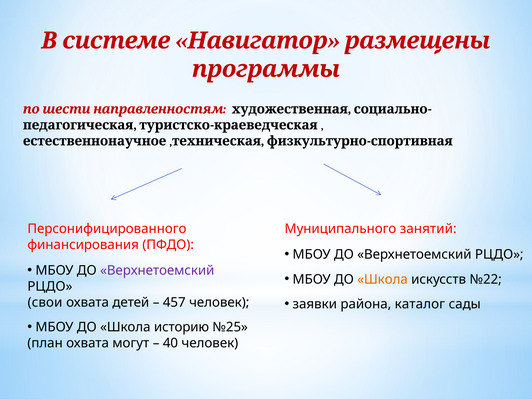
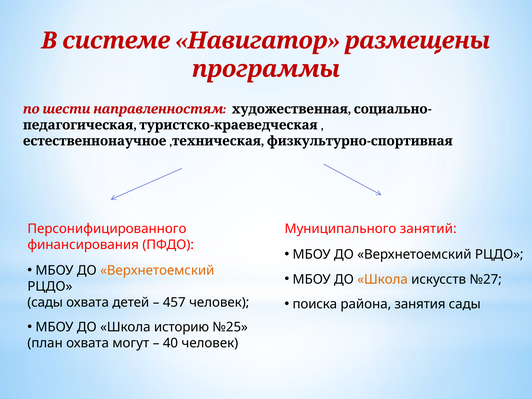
Верхнетоемский at (157, 270) colour: purple -> orange
№22: №22 -> №27
заявки: заявки -> поиска
каталог: каталог -> занятия
свои at (45, 302): свои -> сады
